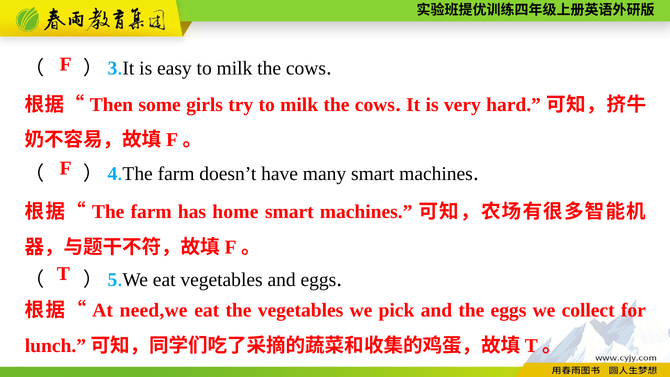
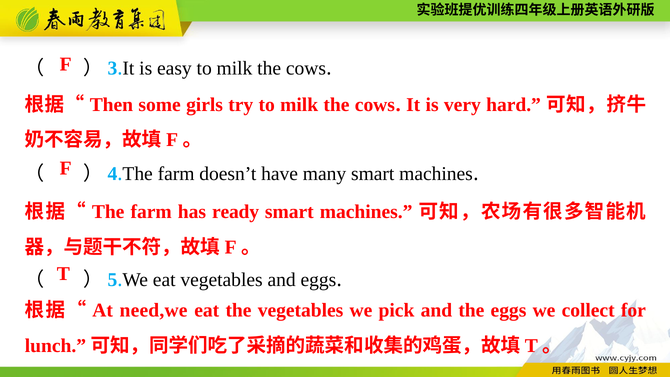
home: home -> ready
